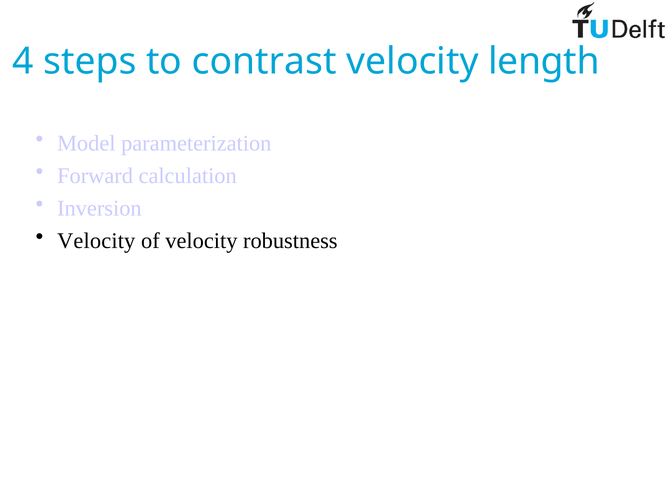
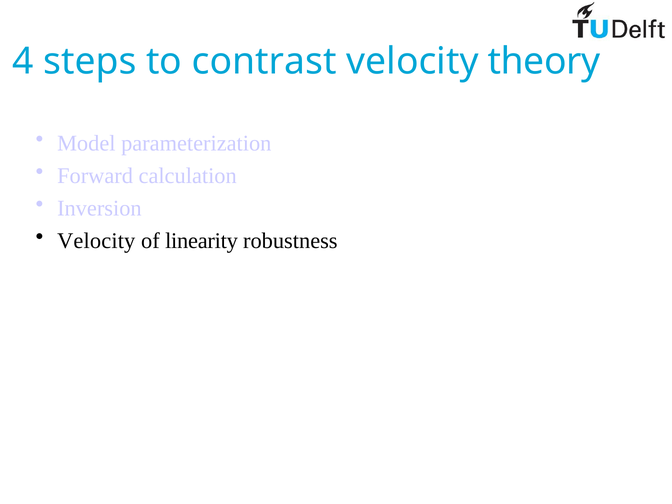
length: length -> theory
of velocity: velocity -> linearity
